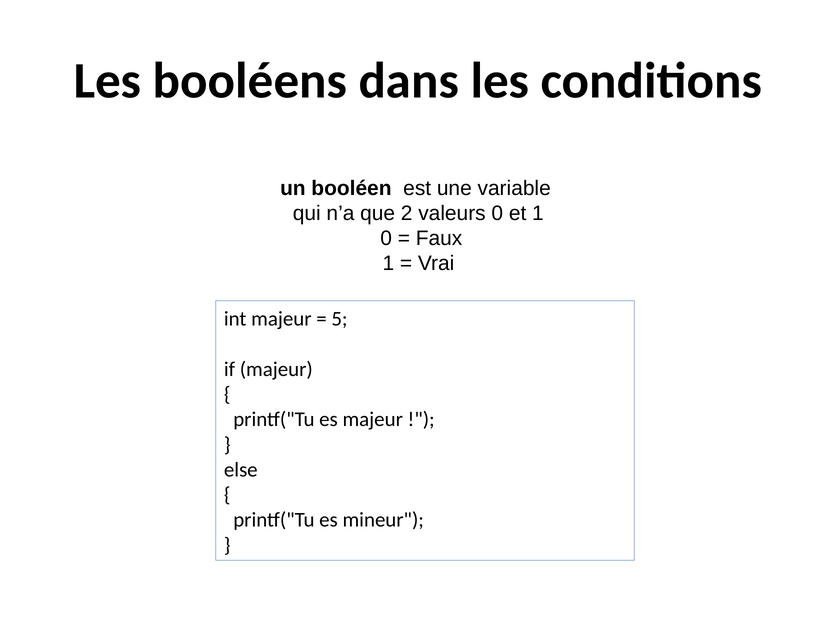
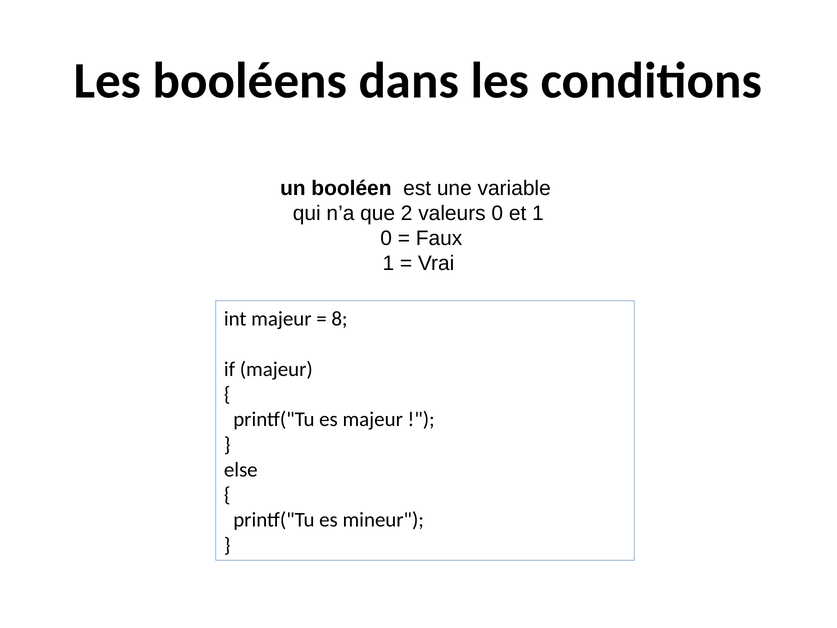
5: 5 -> 8
